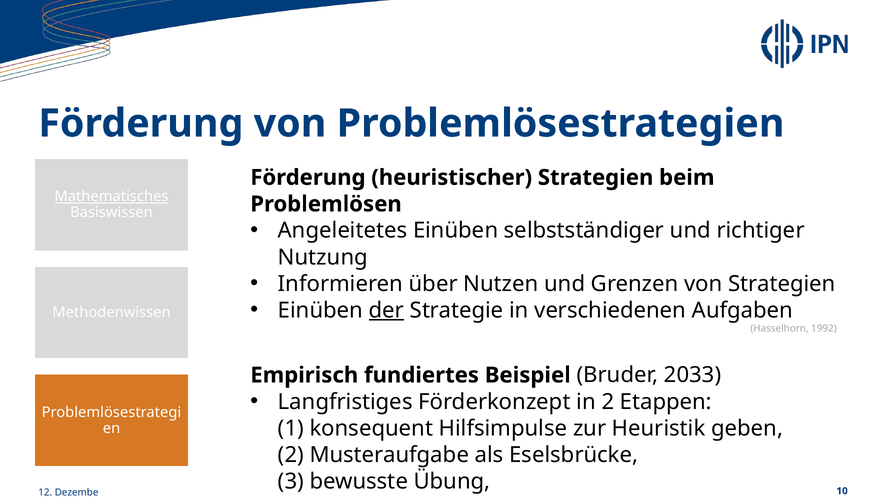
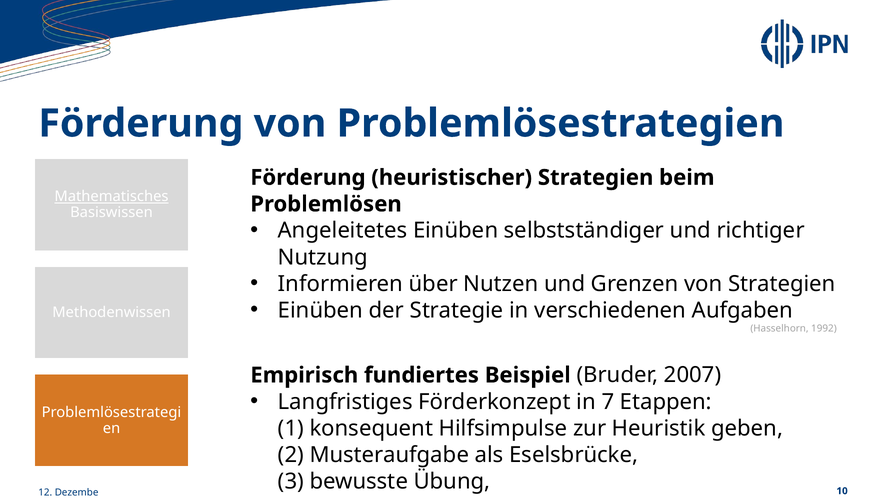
der underline: present -> none
2033: 2033 -> 2007
in 2: 2 -> 7
